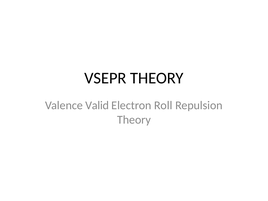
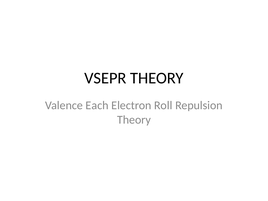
Valid: Valid -> Each
